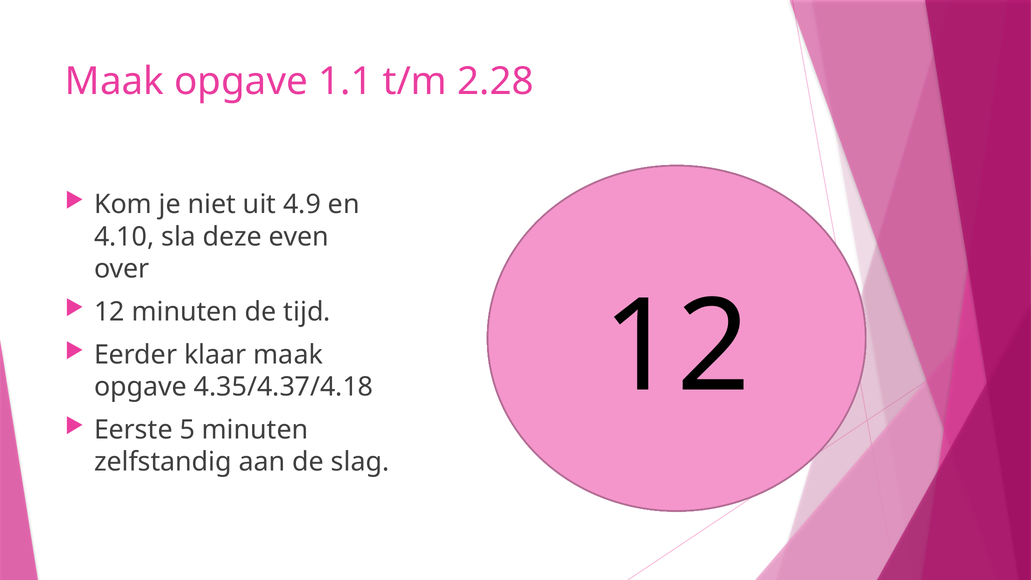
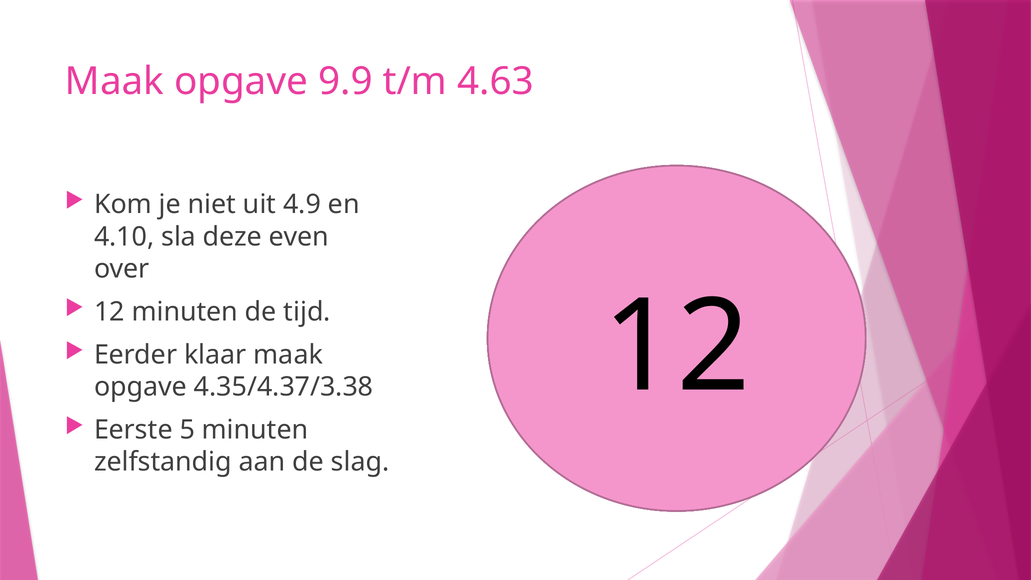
1.1: 1.1 -> 9.9
2.28: 2.28 -> 4.63
4.35/4.37/4.18: 4.35/4.37/4.18 -> 4.35/4.37/3.38
